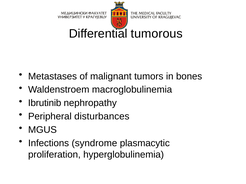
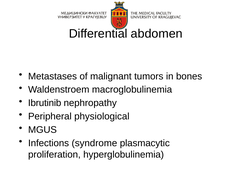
tumorous: tumorous -> abdomen
disturbances: disturbances -> physiological
